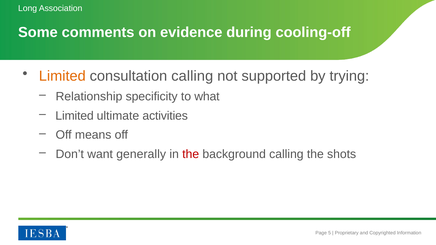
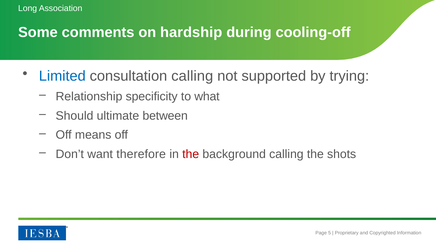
evidence: evidence -> hardship
Limited at (62, 76) colour: orange -> blue
Limited at (75, 116): Limited -> Should
activities: activities -> between
generally: generally -> therefore
